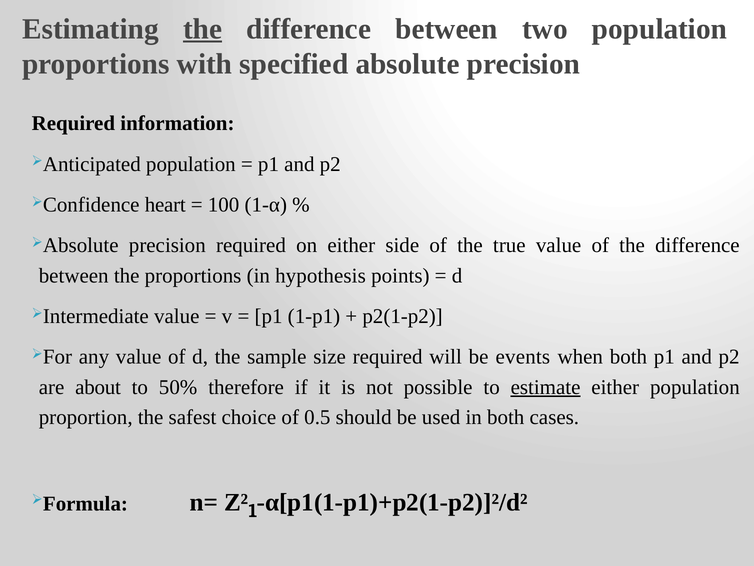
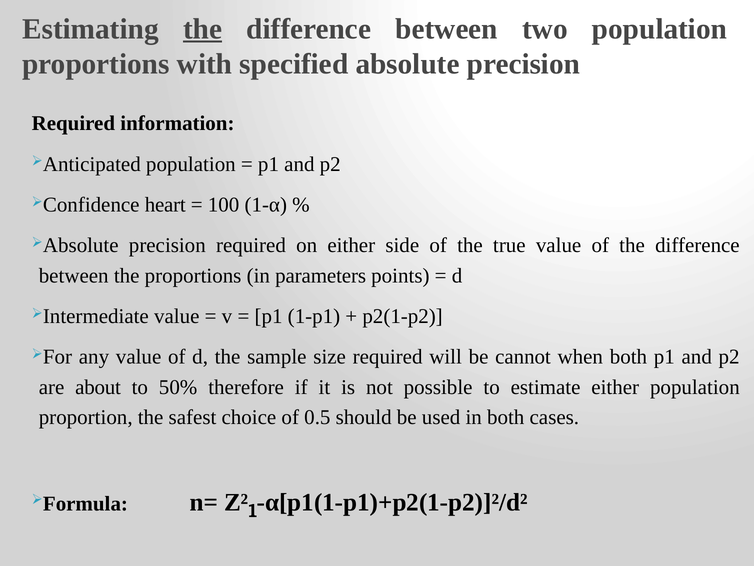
hypothesis: hypothesis -> parameters
events: events -> cannot
estimate underline: present -> none
